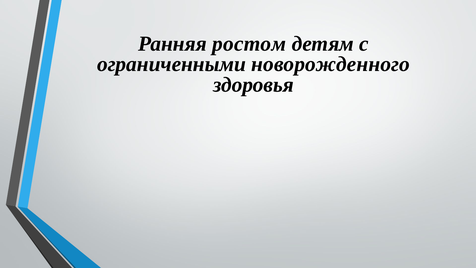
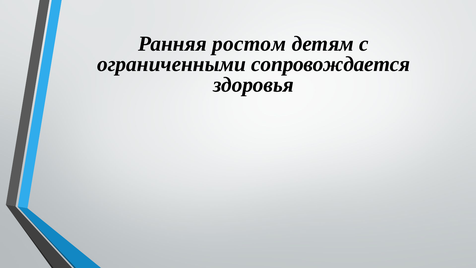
новорожденного: новорожденного -> сопровождается
